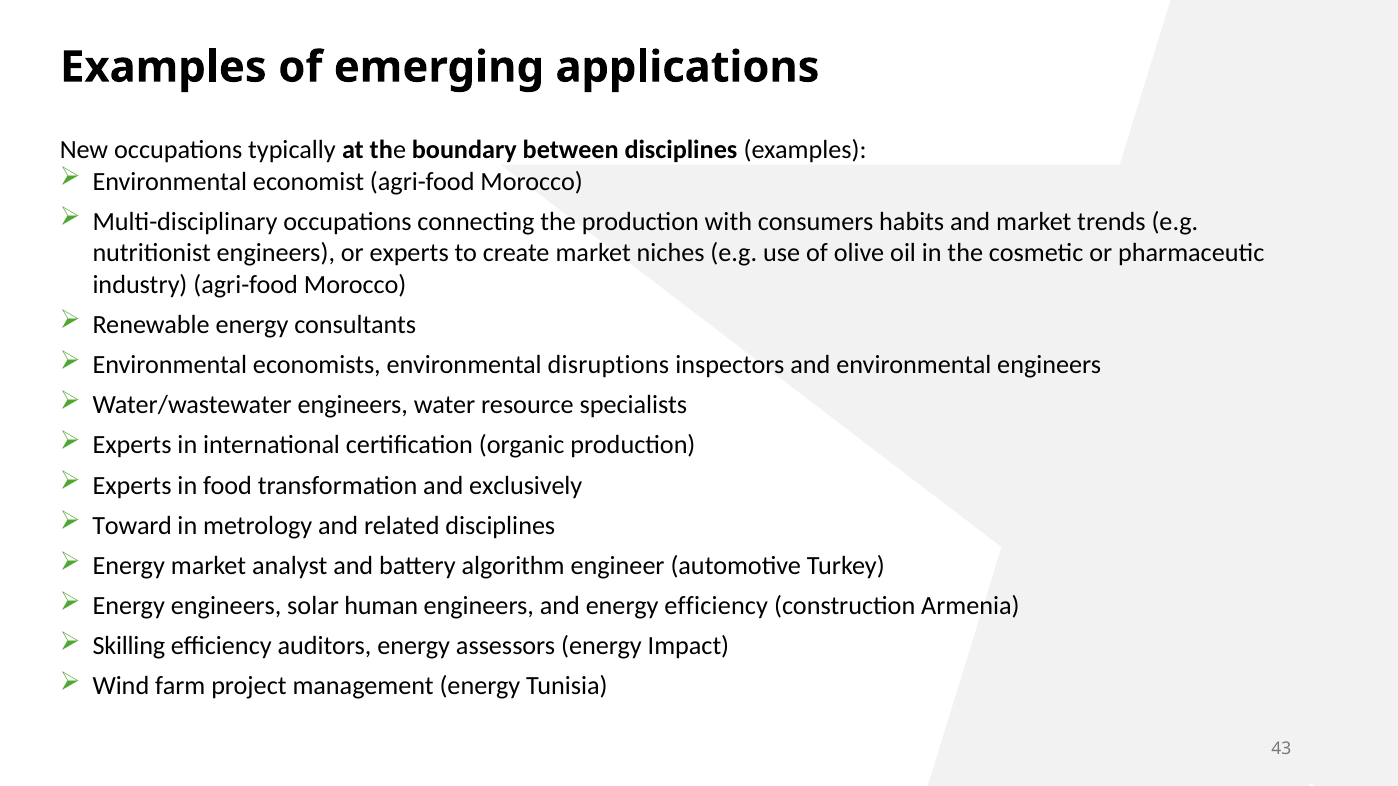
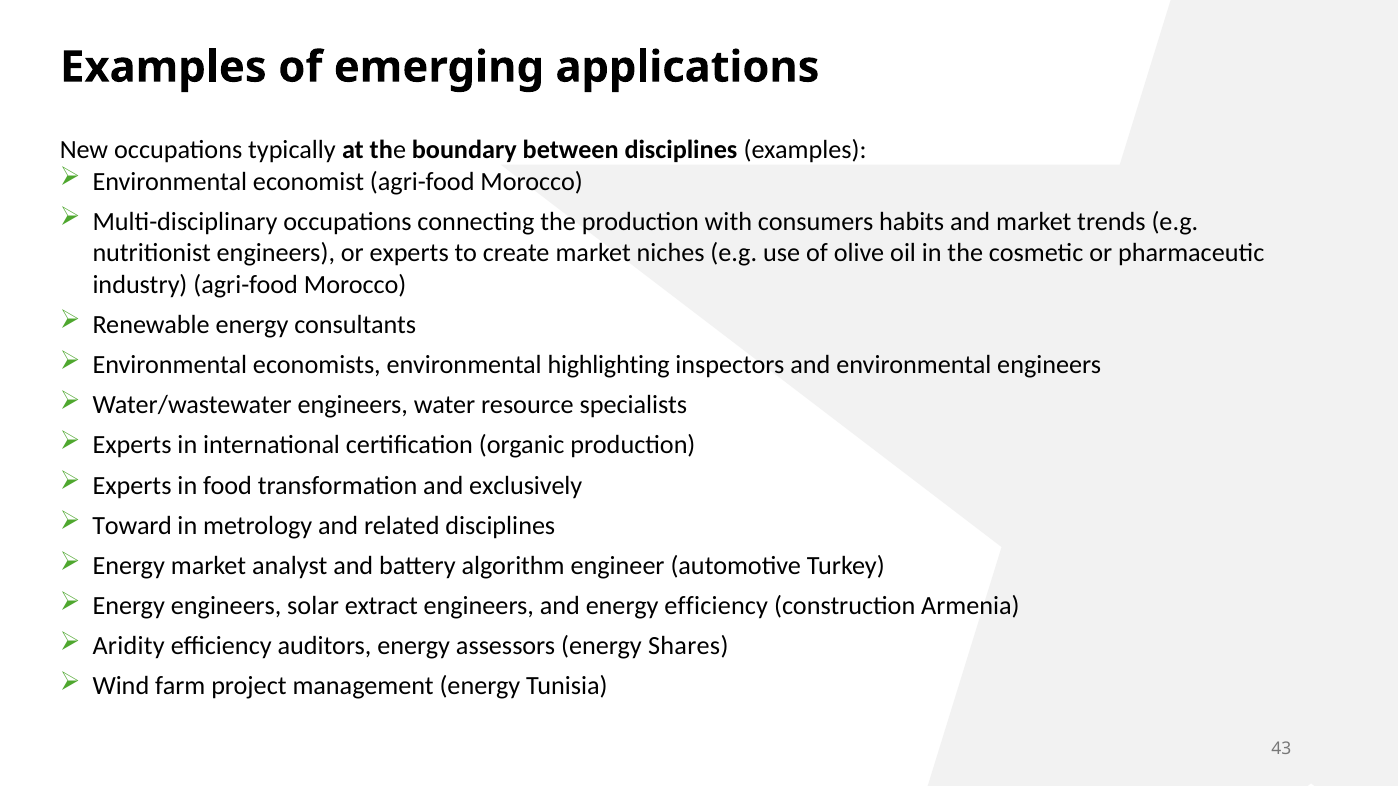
disruptions: disruptions -> highlighting
human: human -> extract
Skilling: Skilling -> Aridity
Impact: Impact -> Shares
